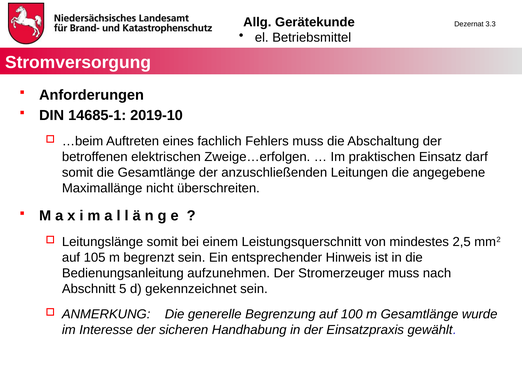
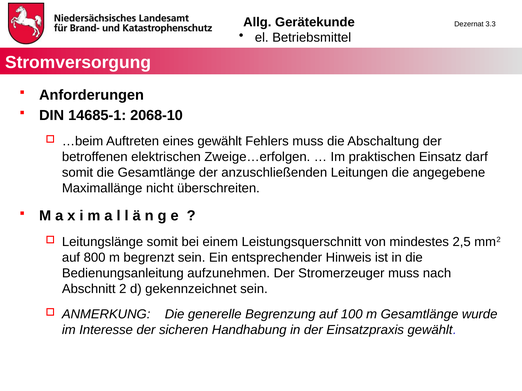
2019-10: 2019-10 -> 2068-10
eines fachlich: fachlich -> gewählt
105: 105 -> 800
5: 5 -> 2
